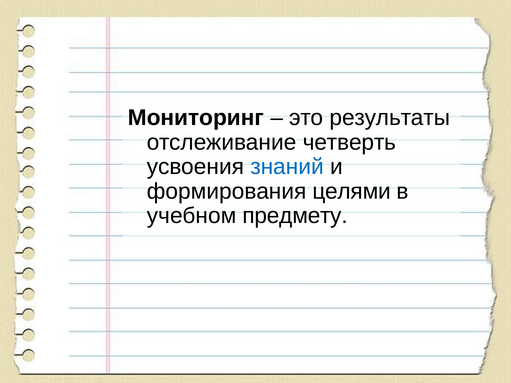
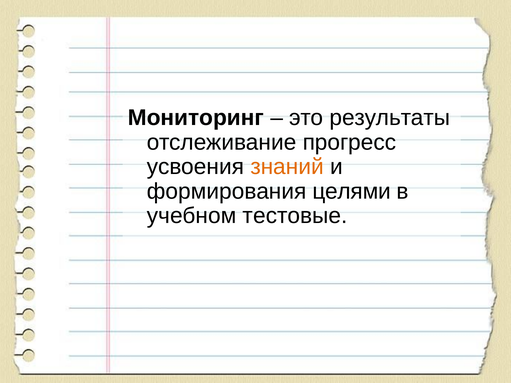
четверть: четверть -> прогресс
знаний colour: blue -> orange
предмету: предмету -> тестовые
